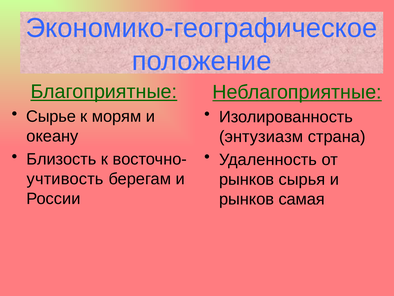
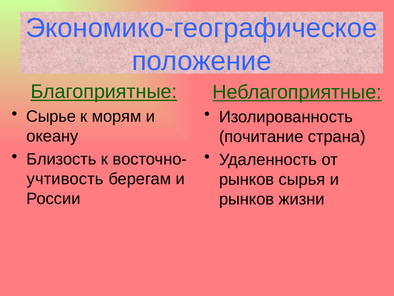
энтузиазм: энтузиазм -> почитание
самая: самая -> жизни
